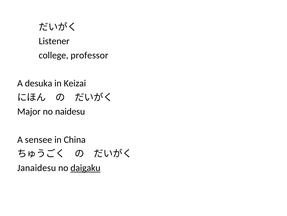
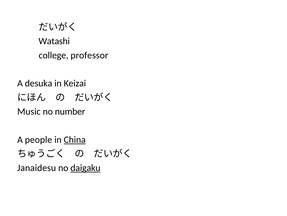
Listener: Listener -> Watashi
Major: Major -> Music
naidesu: naidesu -> number
sensee: sensee -> people
China underline: none -> present
